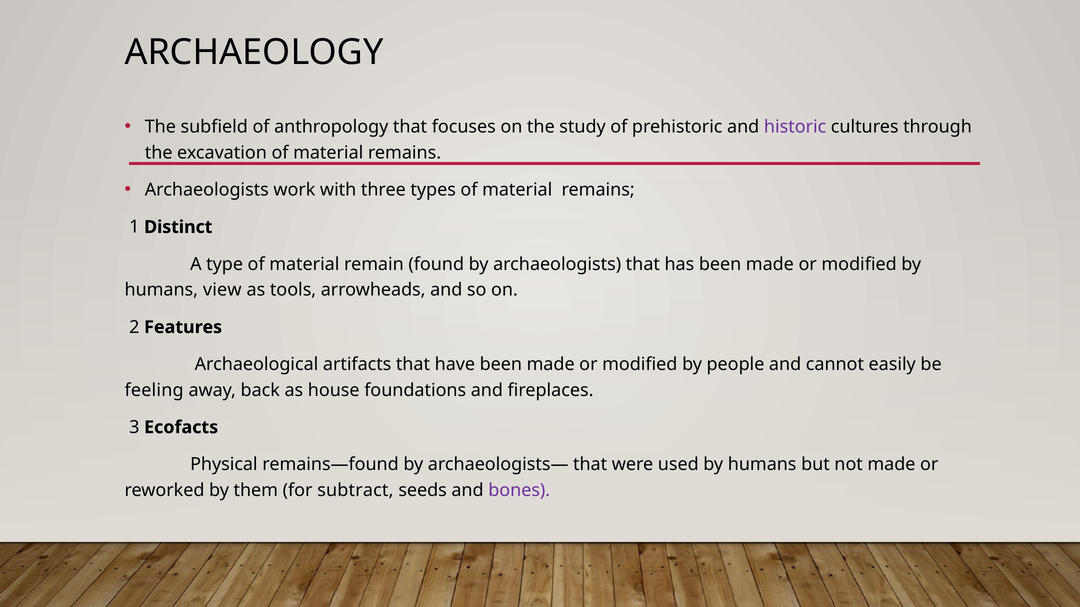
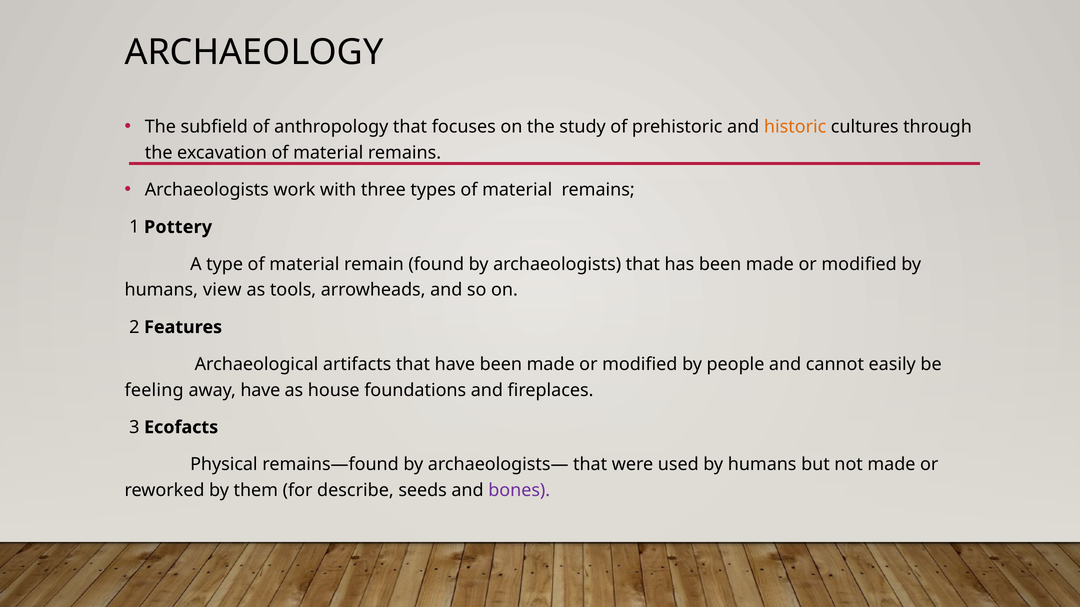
historic colour: purple -> orange
Distinct: Distinct -> Pottery
away back: back -> have
subtract: subtract -> describe
